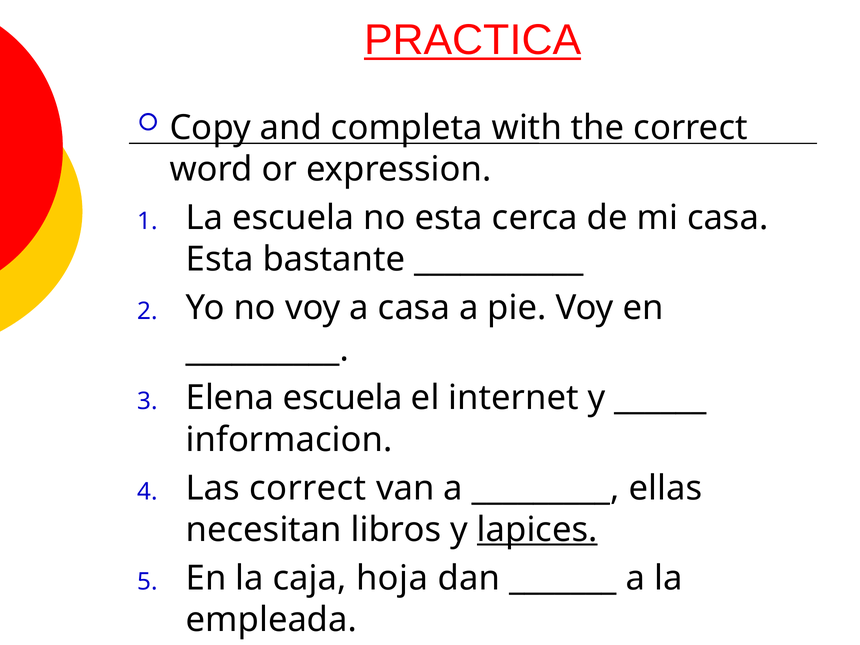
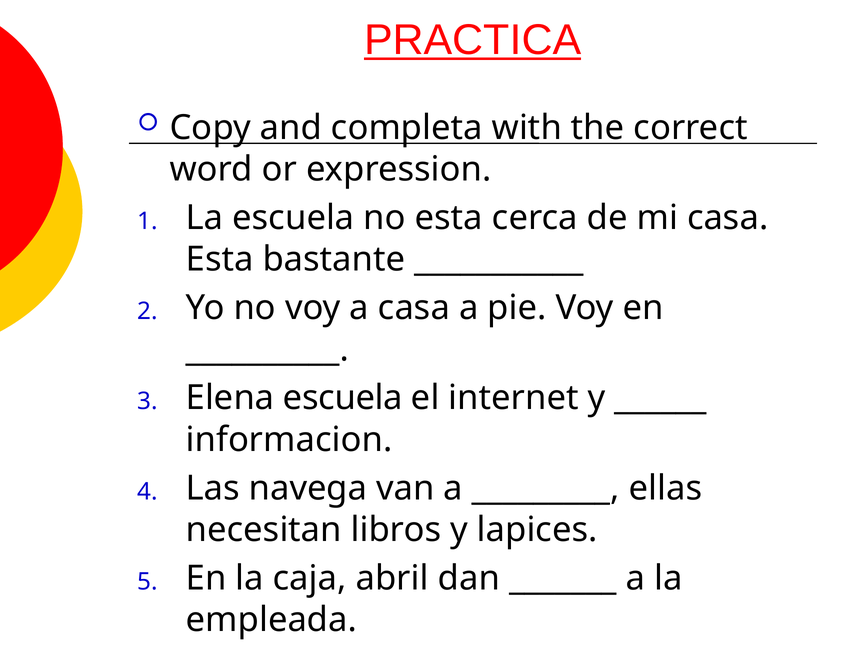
Las correct: correct -> navega
lapices underline: present -> none
hoja: hoja -> abril
